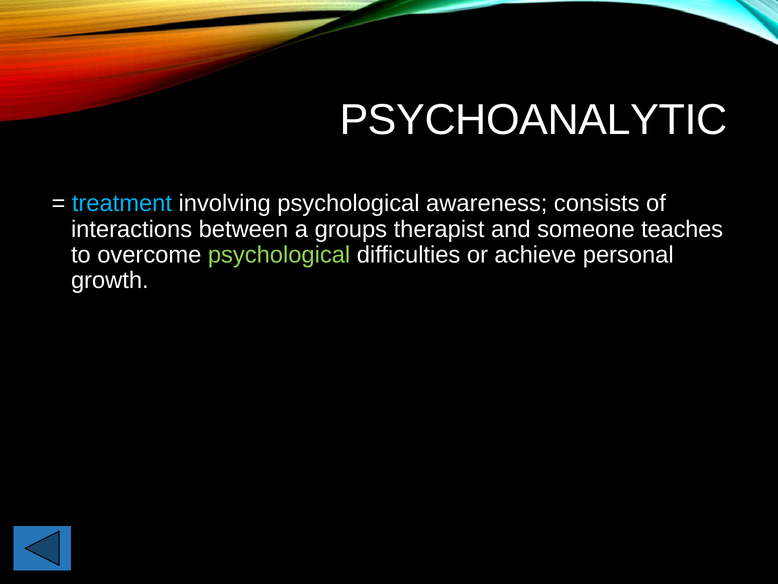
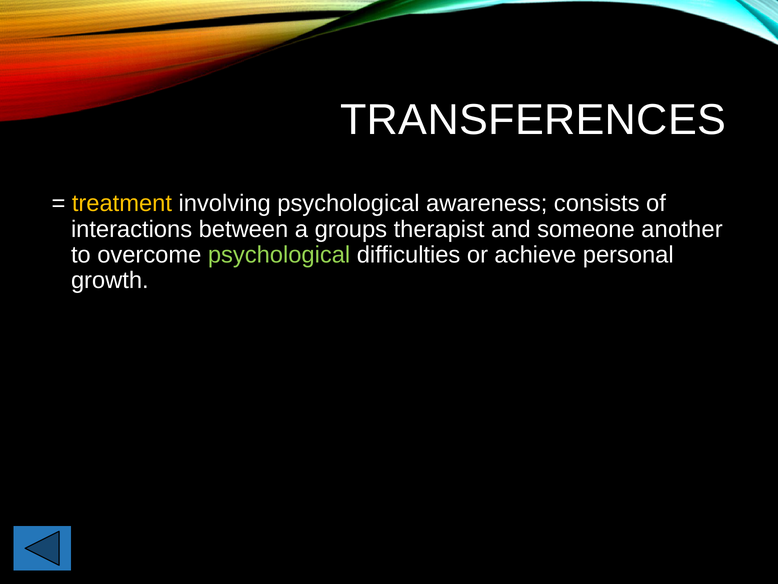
PSYCHOANALYTIC: PSYCHOANALYTIC -> TRANSFERENCES
treatment colour: light blue -> yellow
teaches: teaches -> another
